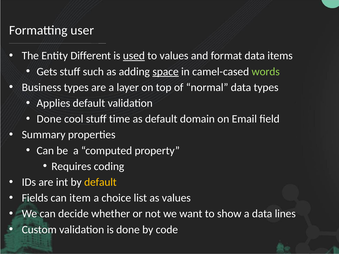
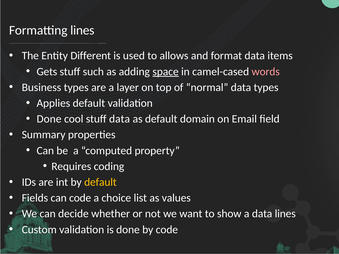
Formatting user: user -> lines
used underline: present -> none
to values: values -> allows
words colour: light green -> pink
stuff time: time -> data
can item: item -> code
